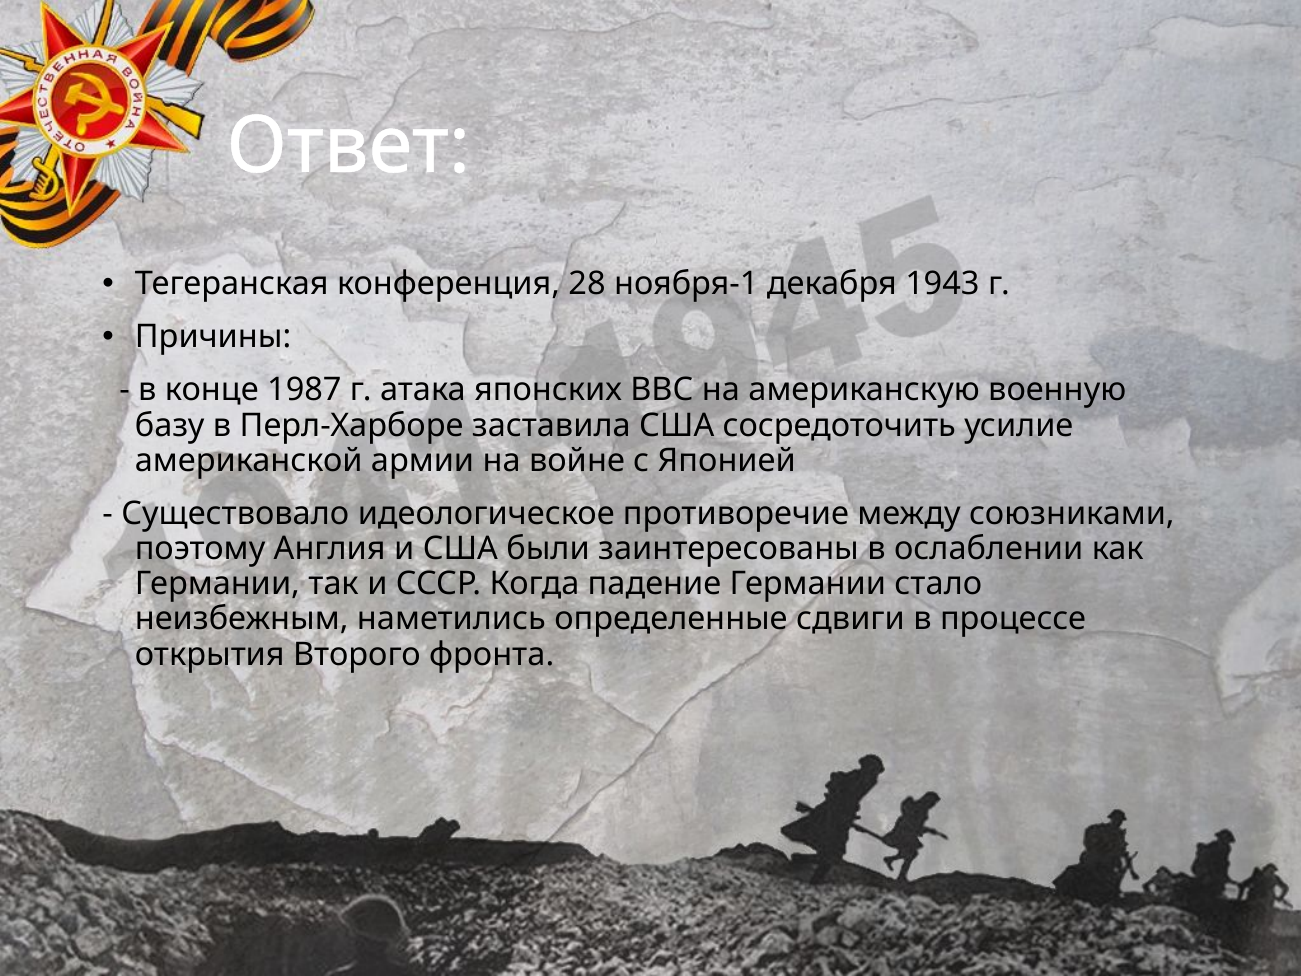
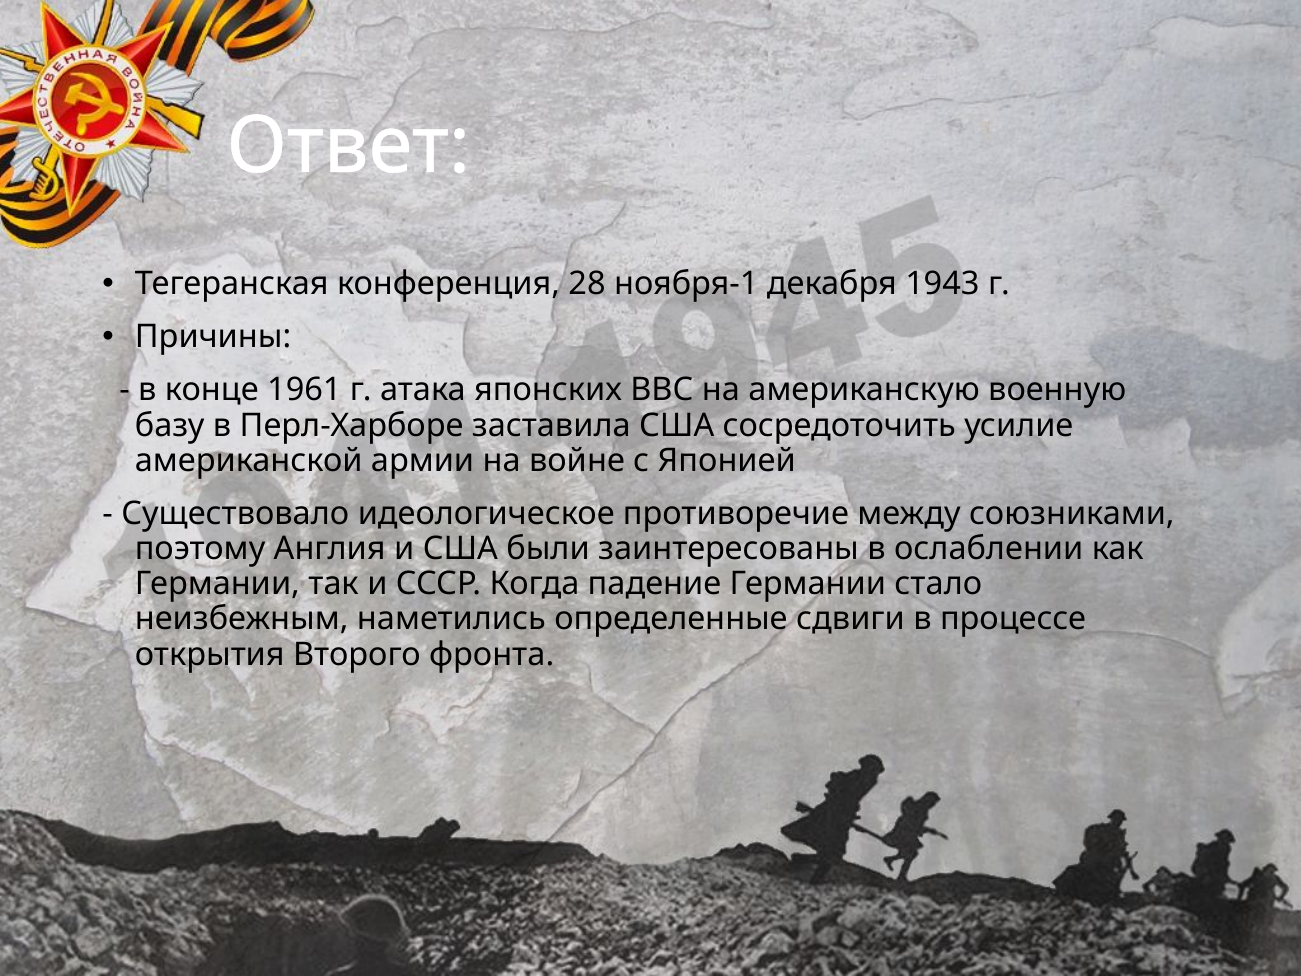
1987: 1987 -> 1961
